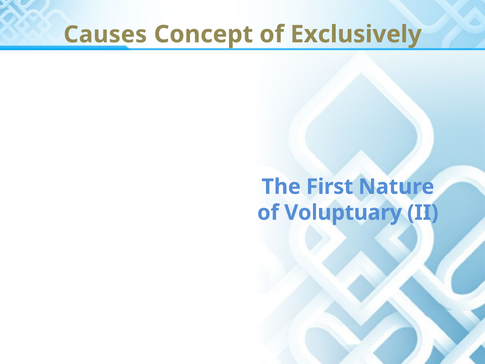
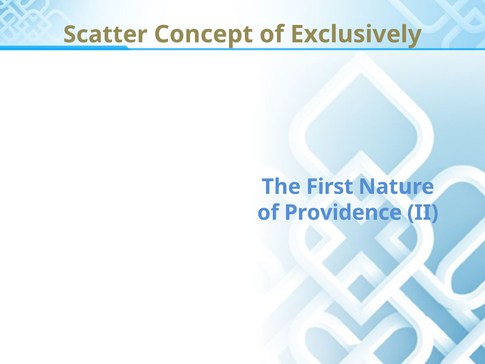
Causes: Causes -> Scatter
Voluptuary: Voluptuary -> Providence
